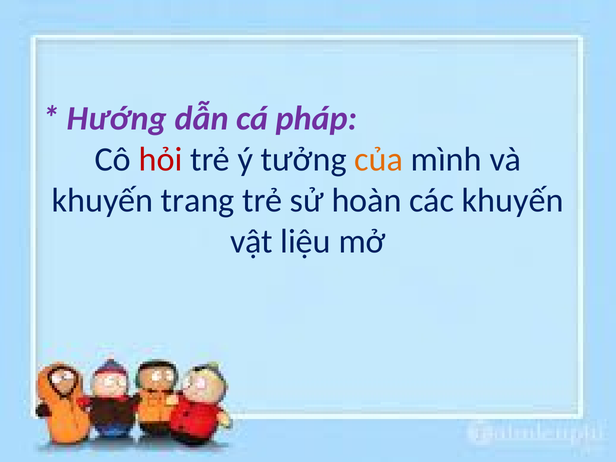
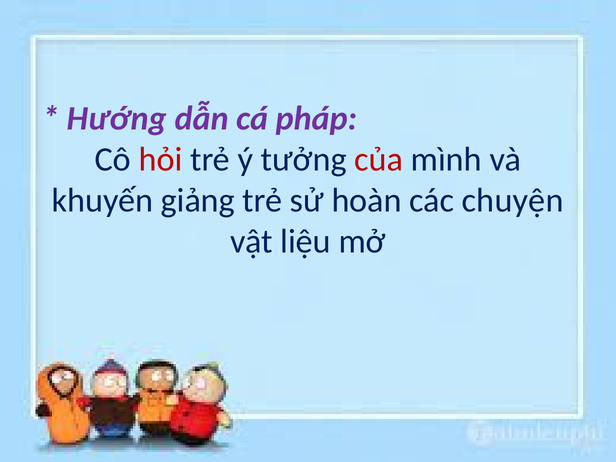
của colour: orange -> red
trang: trang -> giảng
các khuyến: khuyến -> chuyện
